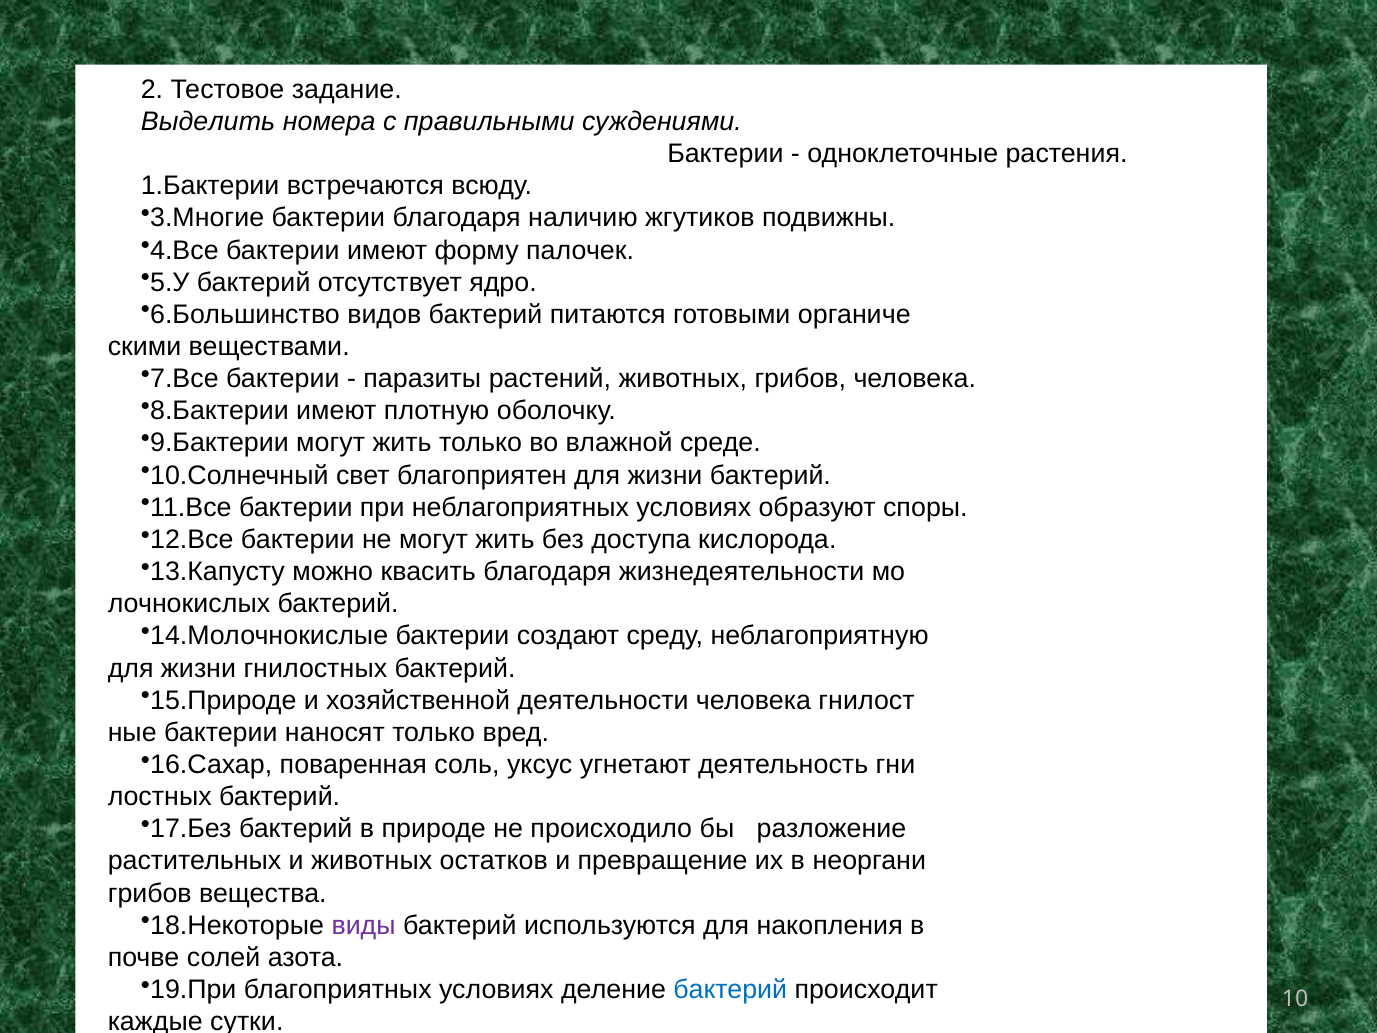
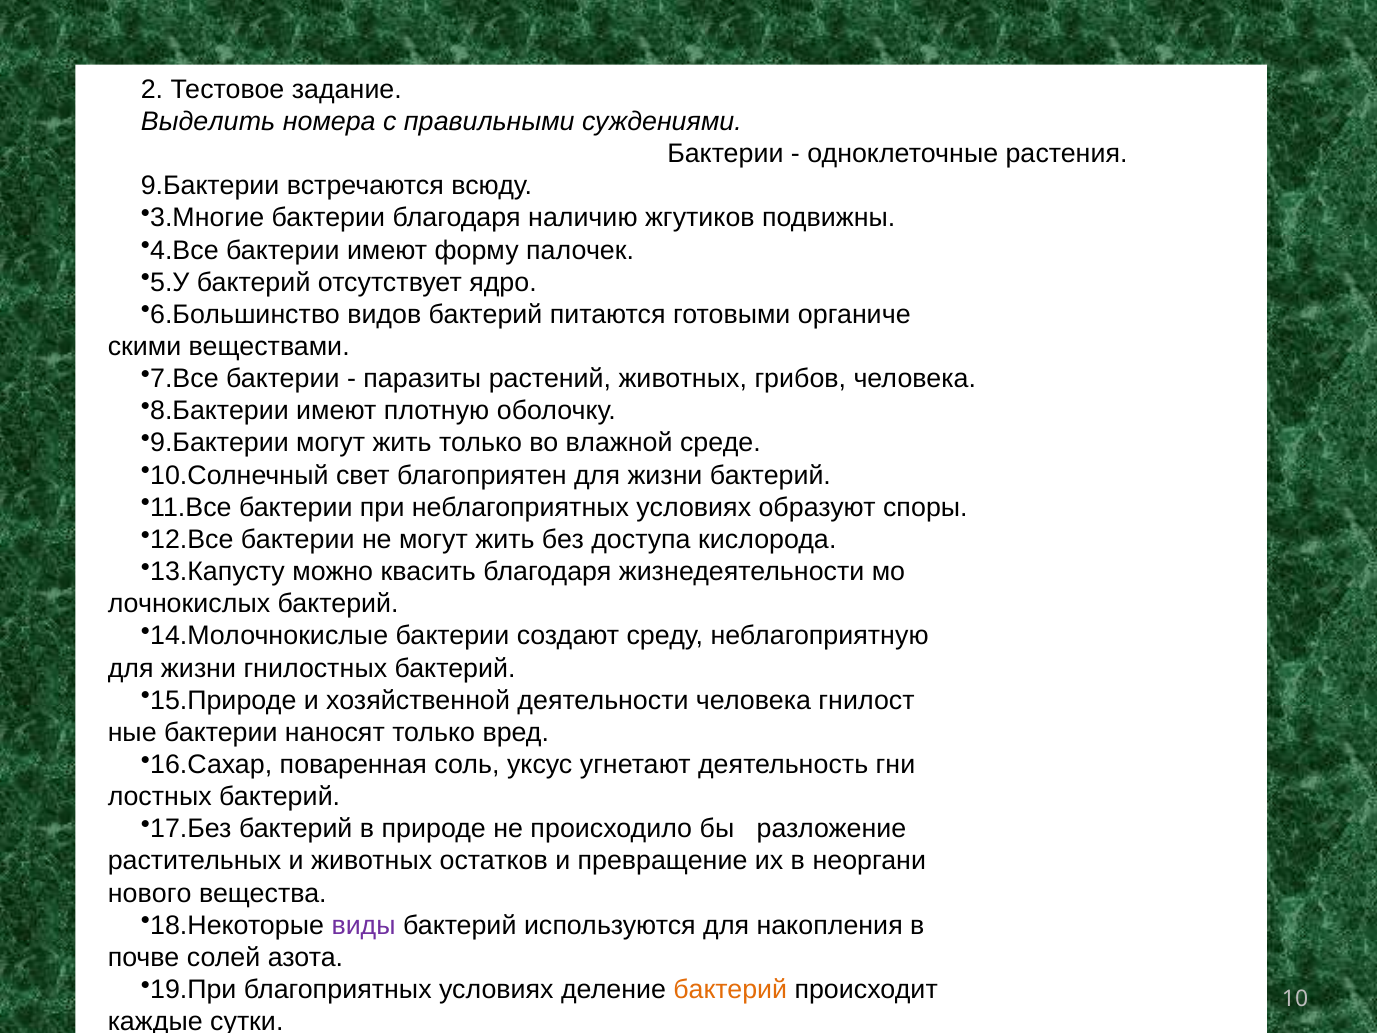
1.Бактерии: 1.Бактерии -> 9.Бактерии
грибов at (150, 893): грибов -> нового
бактерий at (730, 990) colour: blue -> orange
